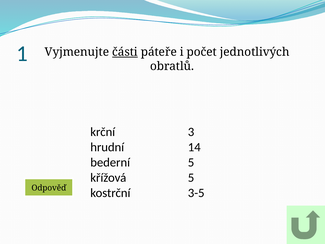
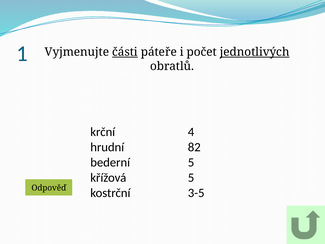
jednotlivých underline: none -> present
3: 3 -> 4
14: 14 -> 82
